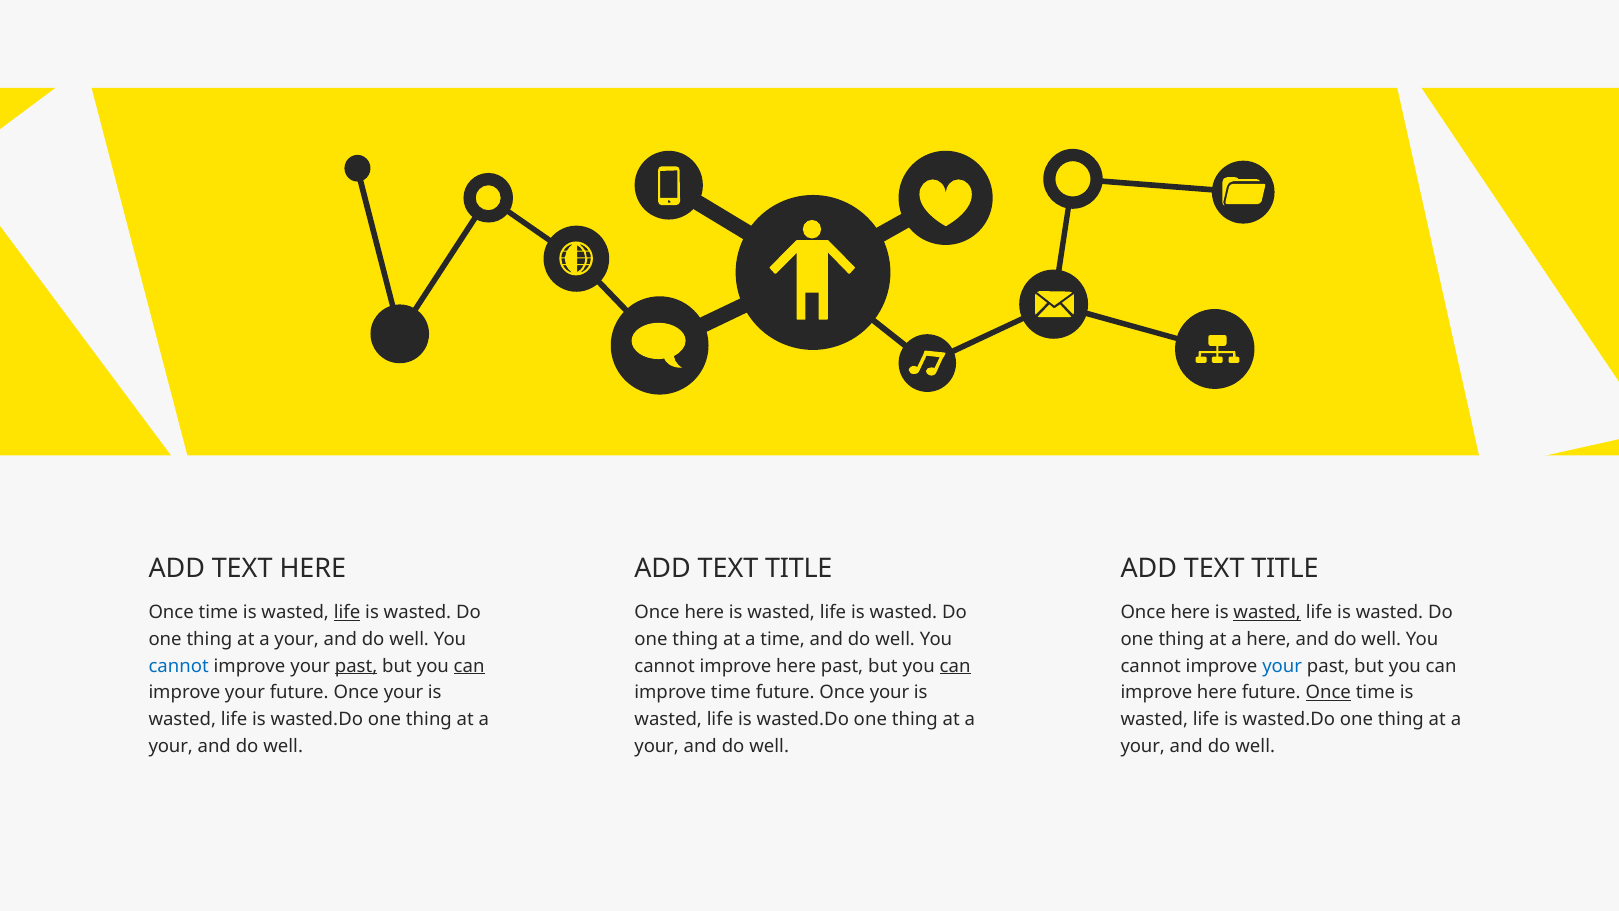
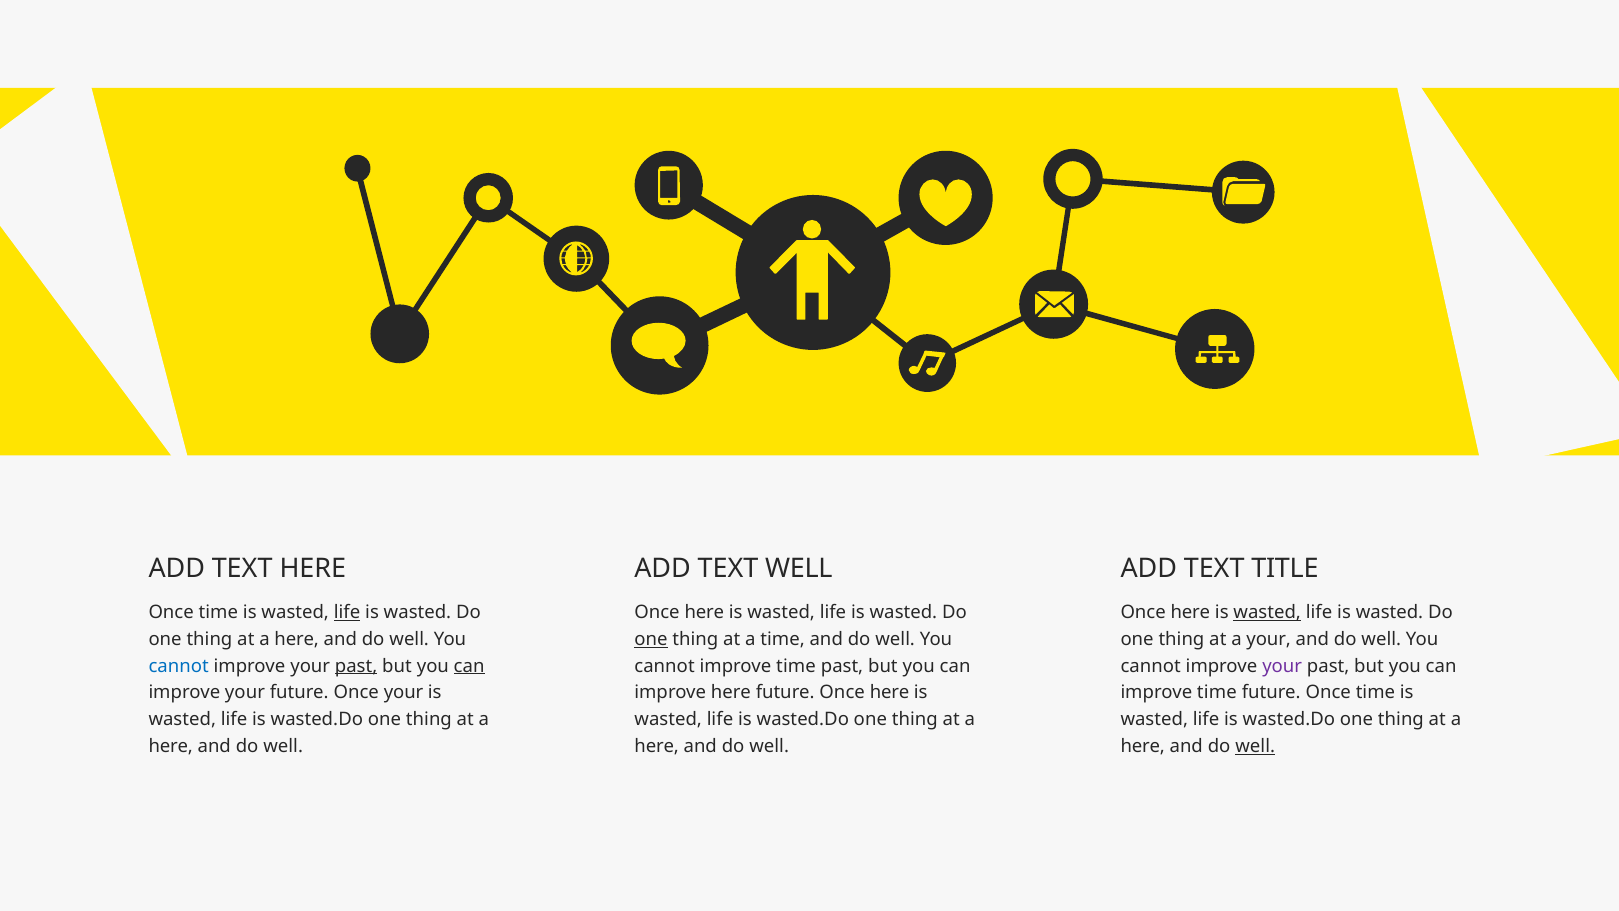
TITLE at (799, 569): TITLE -> WELL
your at (297, 639): your -> here
one at (651, 639) underline: none -> present
a here: here -> your
cannot improve here: here -> time
can at (955, 666) underline: present -> none
your at (1282, 666) colour: blue -> purple
improve time: time -> here
your at (889, 692): your -> here
here at (1217, 692): here -> time
Once at (1328, 692) underline: present -> none
your at (171, 746): your -> here
your at (657, 746): your -> here
your at (1143, 746): your -> here
well at (1255, 746) underline: none -> present
